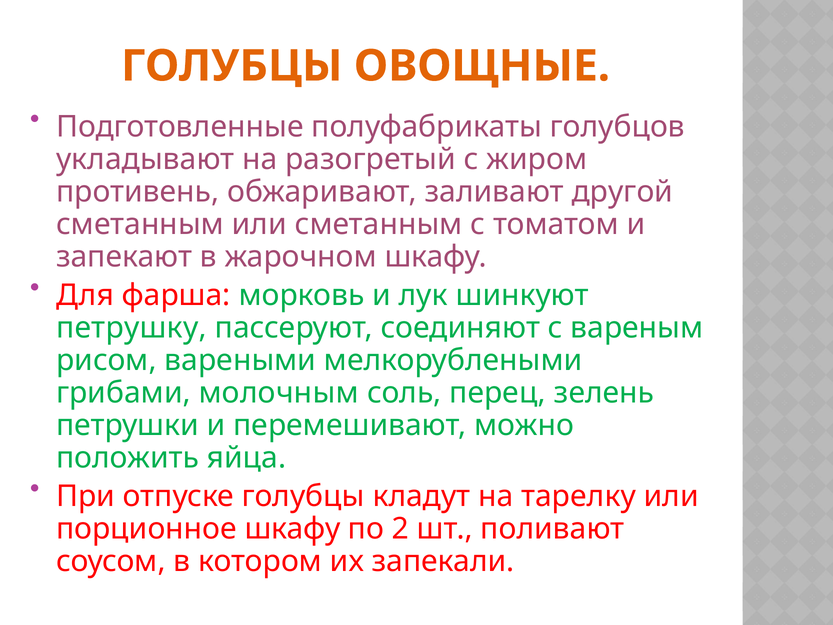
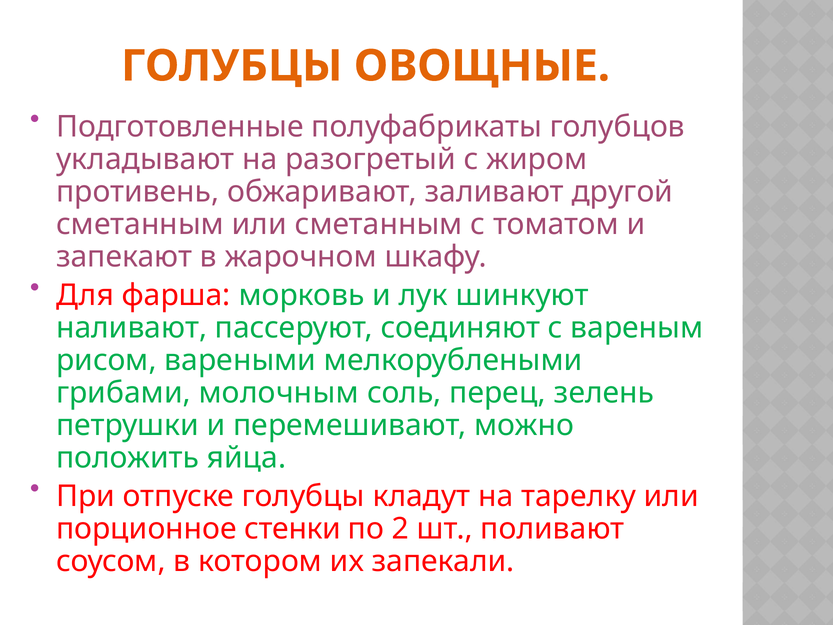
петрушку: петрушку -> наливают
порционное шкафу: шкафу -> стенки
